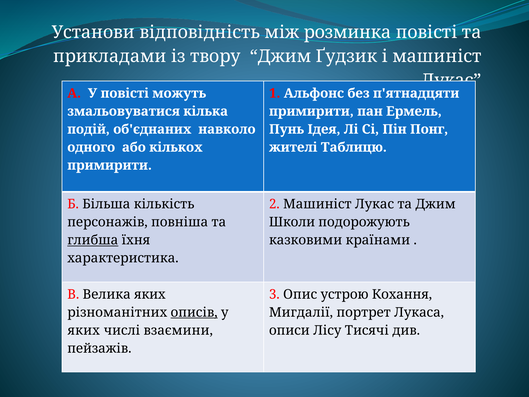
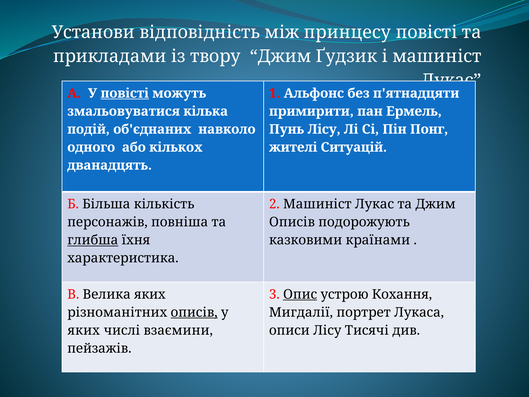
розминка: розминка -> принцесу
повісті at (125, 93) underline: none -> present
Пунь Ідея: Ідея -> Лісу
Таблицю: Таблицю -> Ситуацій
примирити at (110, 165): примирити -> дванадцять
Школи at (292, 222): Школи -> Описів
Опис underline: none -> present
